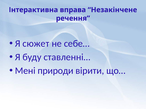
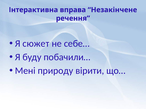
ставленні…: ставленні… -> побачили…
природи: природи -> природу
